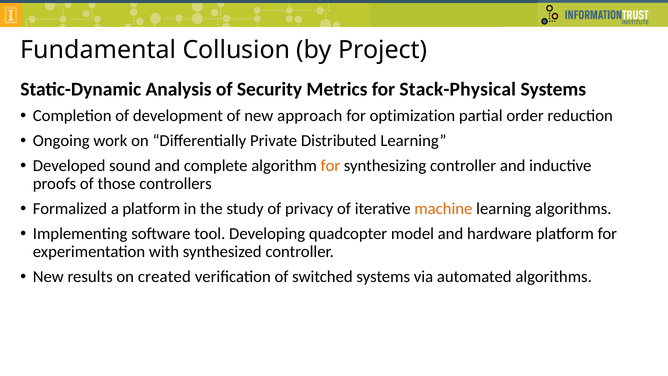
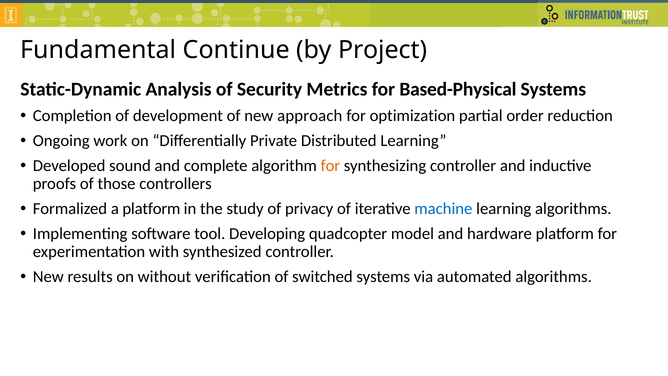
Collusion: Collusion -> Continue
Stack-Physical: Stack-Physical -> Based-Physical
machine colour: orange -> blue
created: created -> without
